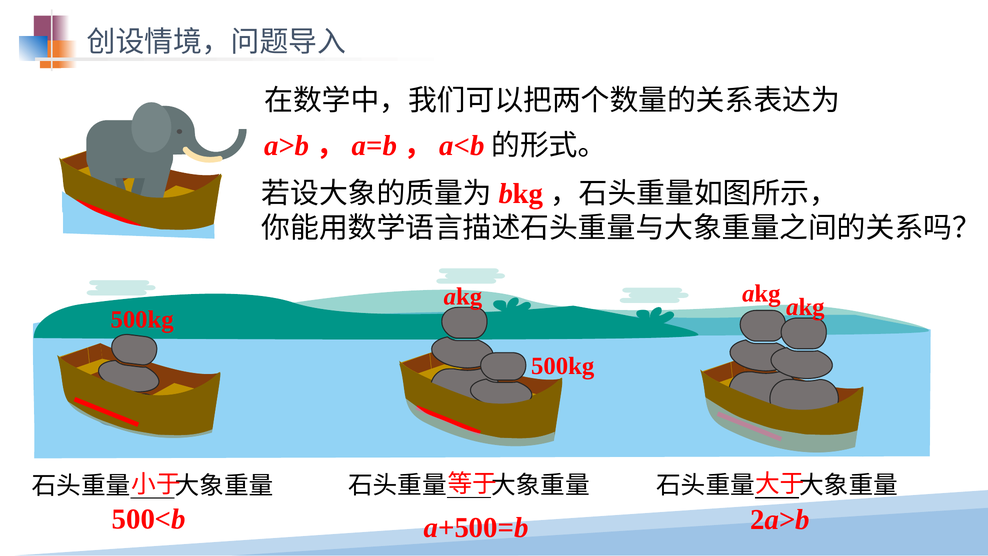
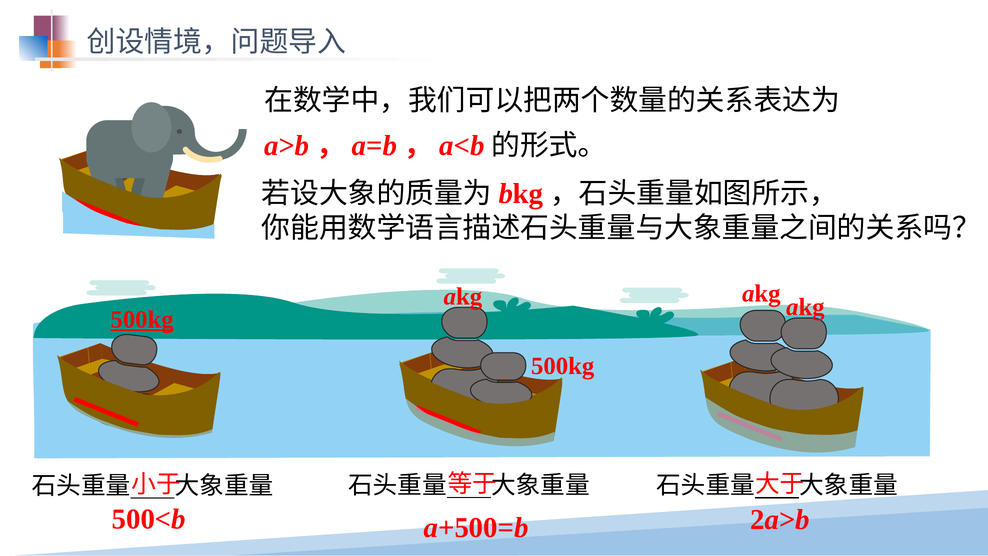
500kg at (142, 319) underline: none -> present
